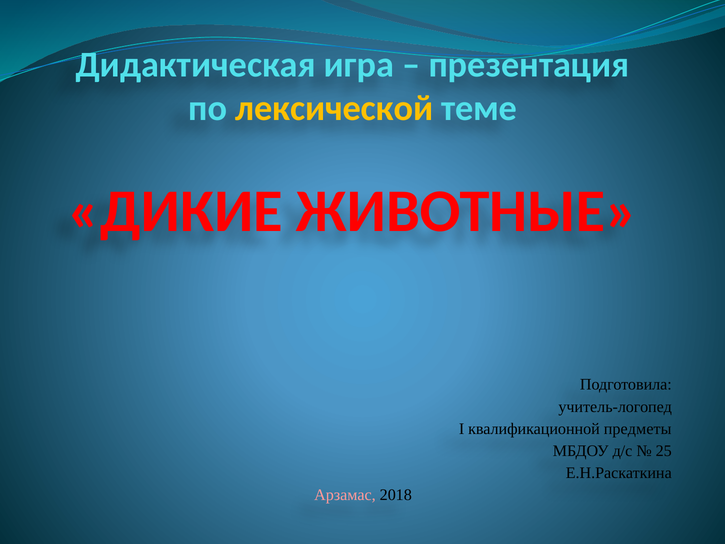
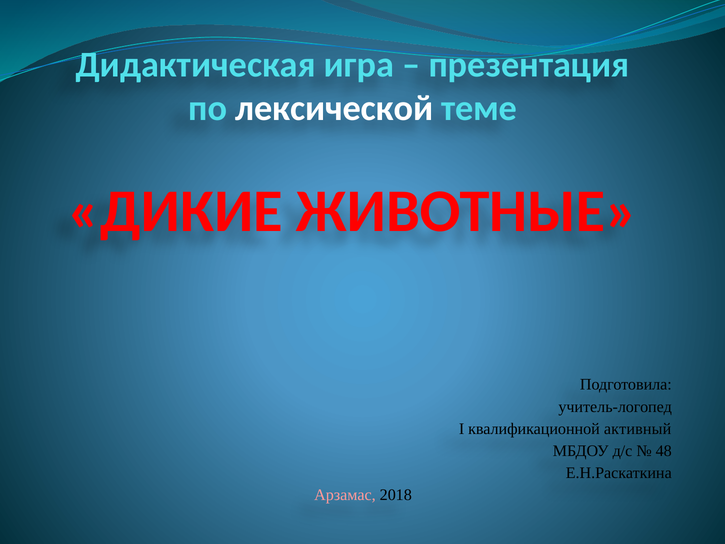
лексической colour: yellow -> white
предметы: предметы -> активный
25: 25 -> 48
